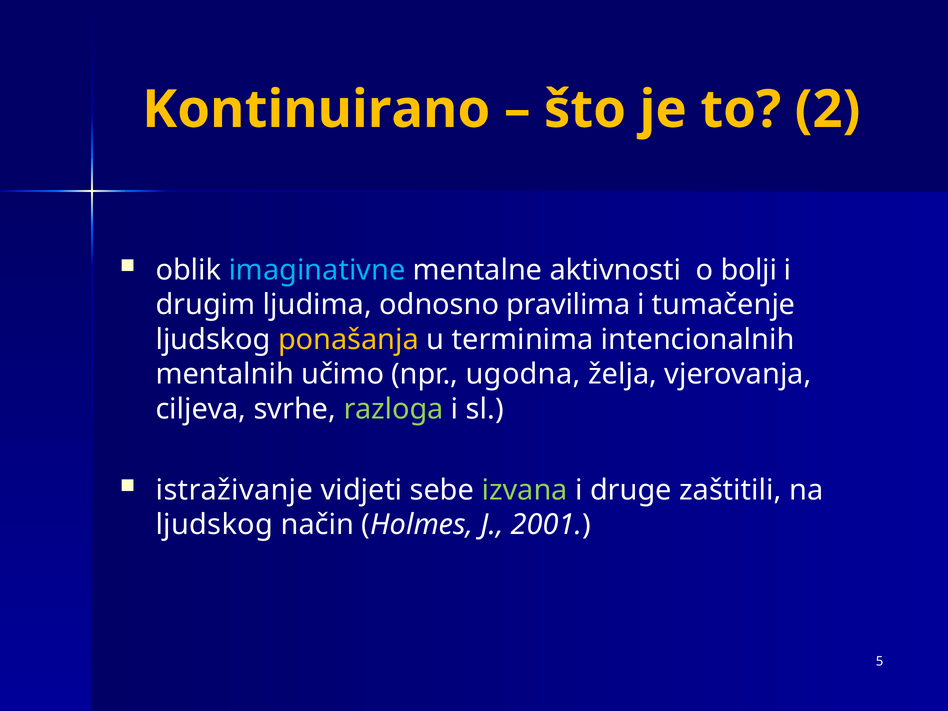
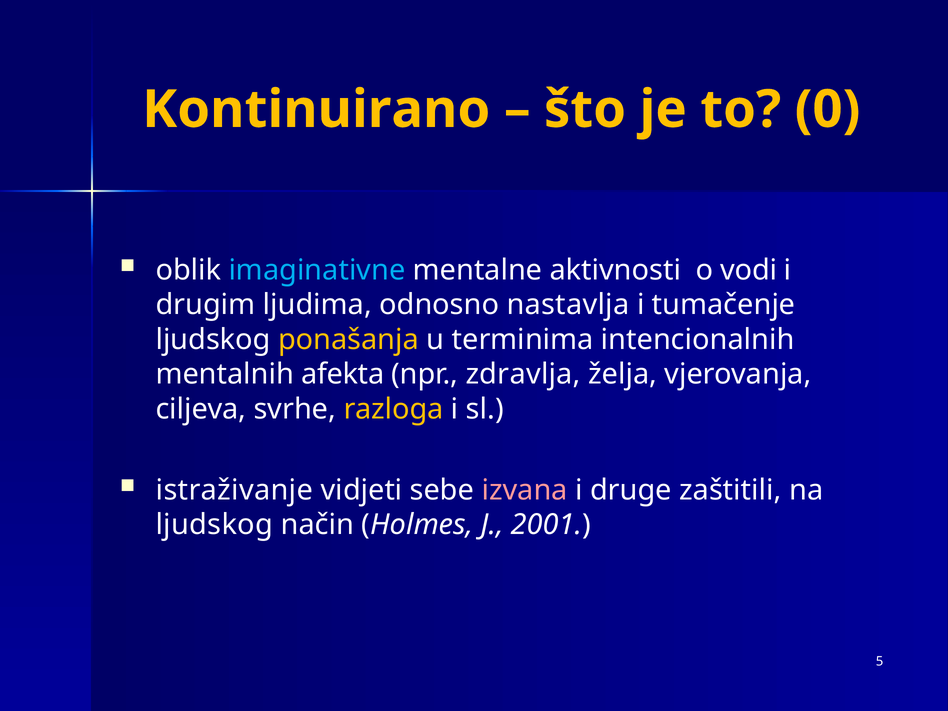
2: 2 -> 0
bolji: bolji -> vodi
pravilima: pravilima -> nastavlja
učimo: učimo -> afekta
ugodna: ugodna -> zdravlja
razloga colour: light green -> yellow
izvana colour: light green -> pink
